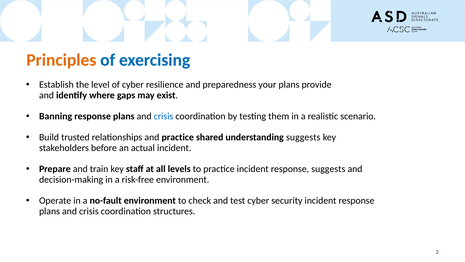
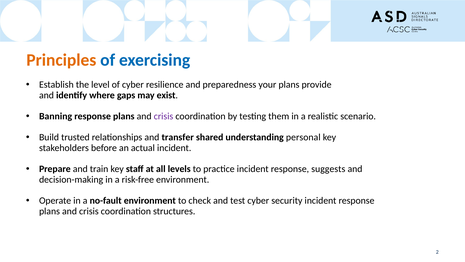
crisis at (164, 116) colour: blue -> purple
and practice: practice -> transfer
understanding suggests: suggests -> personal
